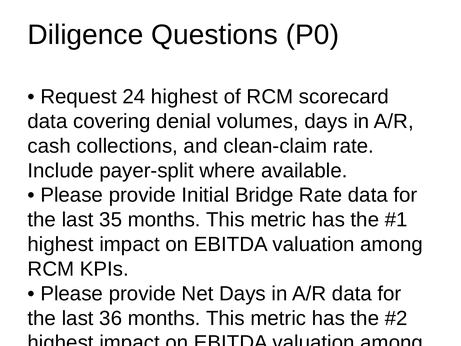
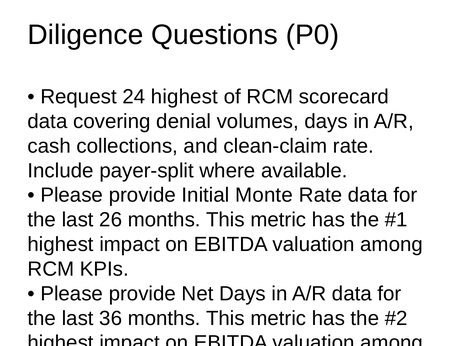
Bridge: Bridge -> Monte
35: 35 -> 26
